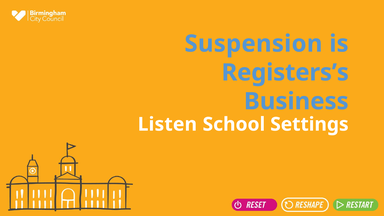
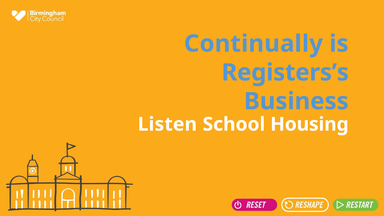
Suspension: Suspension -> Continually
Settings: Settings -> Housing
